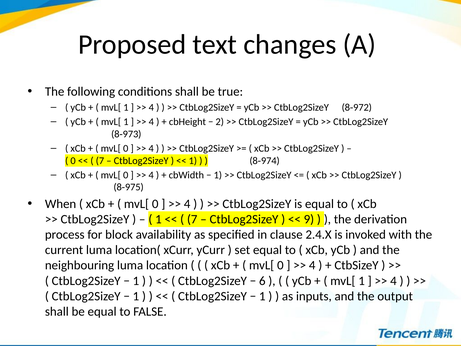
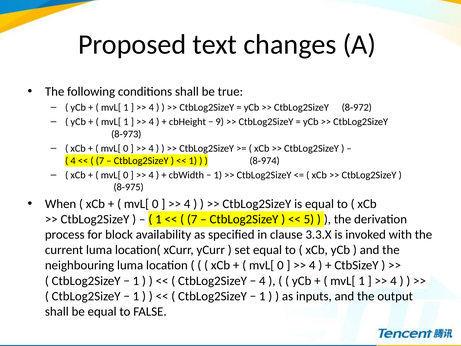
2: 2 -> 9
0 at (73, 161): 0 -> 4
9: 9 -> 5
2.4.X: 2.4.X -> 3.3.X
6 at (262, 281): 6 -> 4
